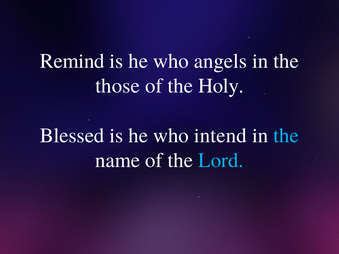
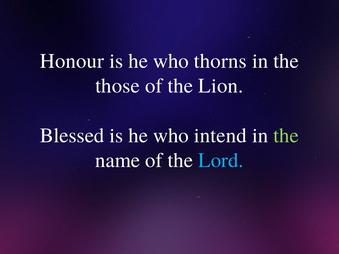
Remind: Remind -> Honour
angels: angels -> thorns
Holy: Holy -> Lion
the at (286, 136) colour: light blue -> light green
